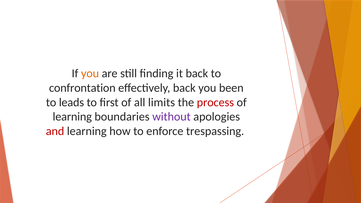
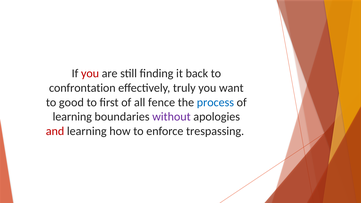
you at (90, 73) colour: orange -> red
effectively back: back -> truly
been: been -> want
leads: leads -> good
limits: limits -> fence
process colour: red -> blue
